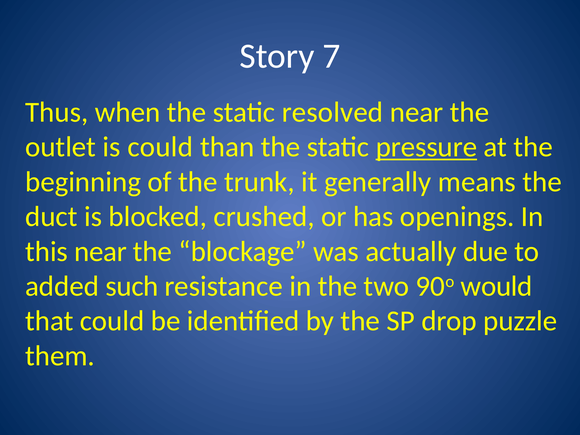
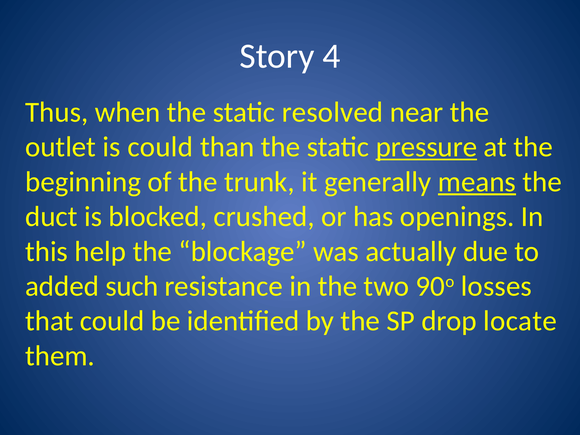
7: 7 -> 4
means underline: none -> present
this near: near -> help
would: would -> losses
puzzle: puzzle -> locate
